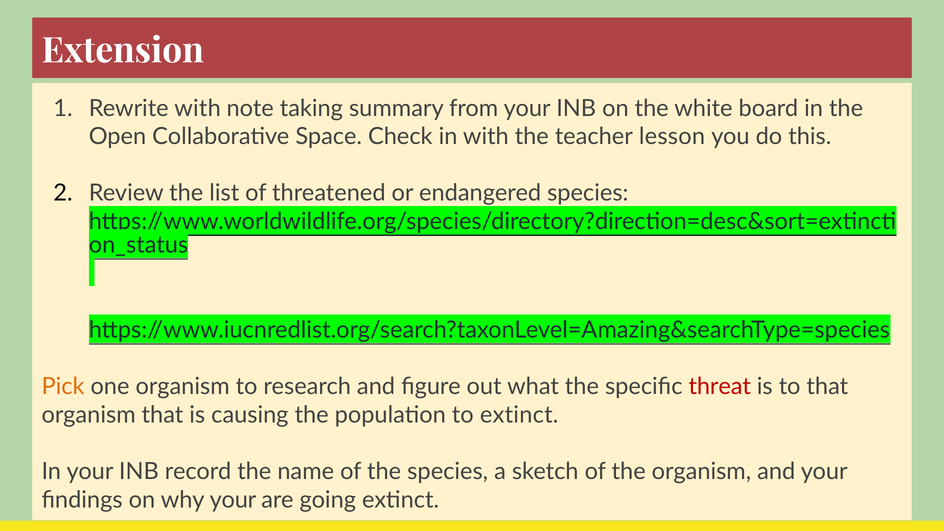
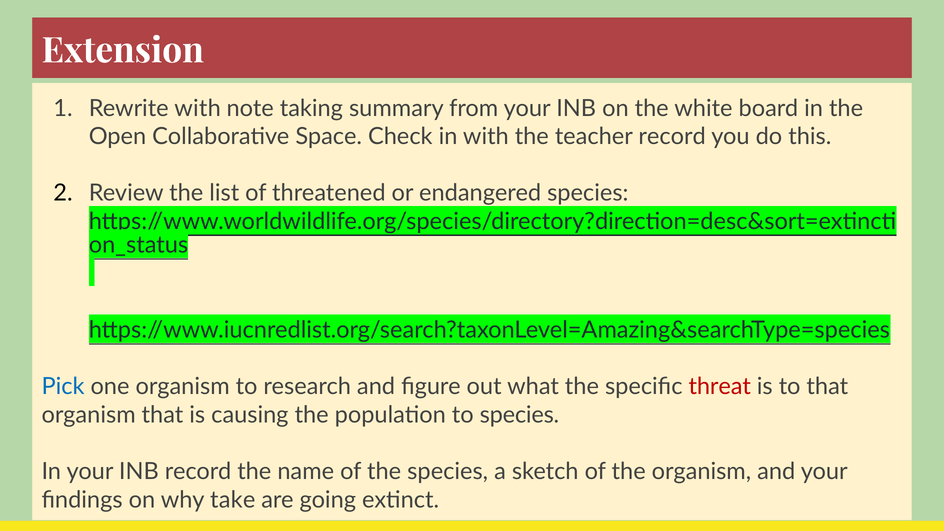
teacher lesson: lesson -> record
Pick colour: orange -> blue
to extinct: extinct -> species
why your: your -> take
